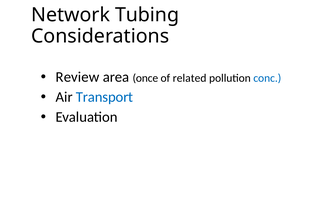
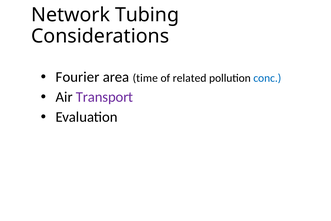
Review: Review -> Fourier
once: once -> time
Transport colour: blue -> purple
